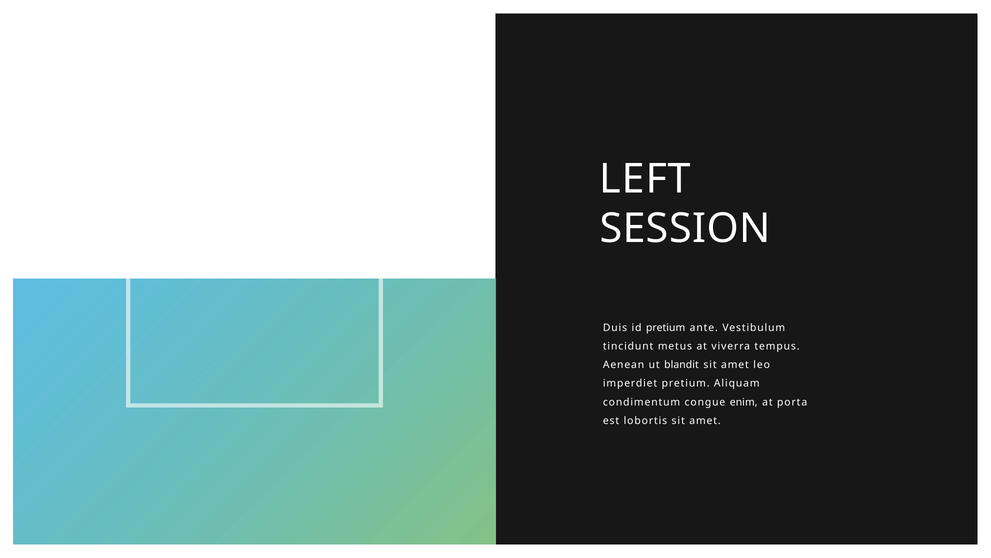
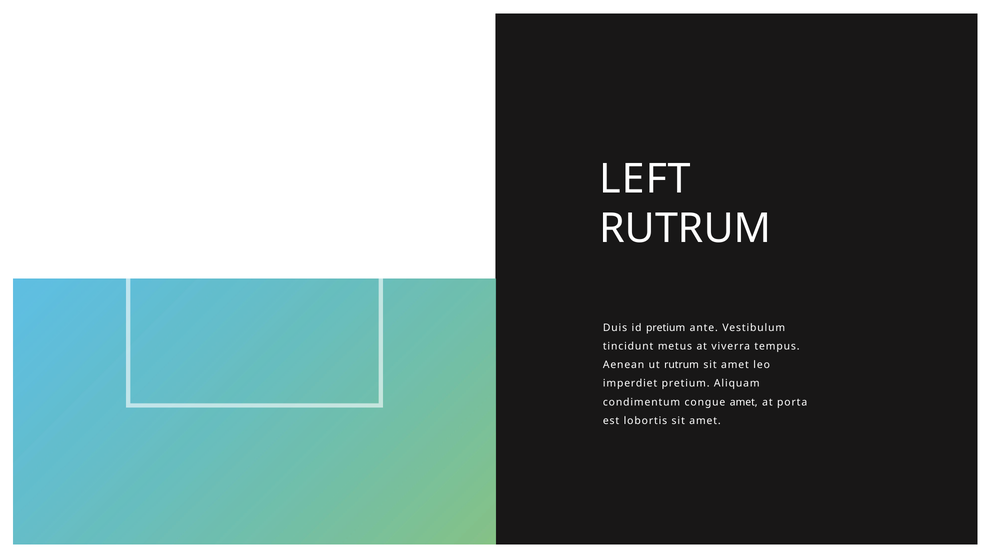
SESSION at (685, 228): SESSION -> RUTRUM
ut blandit: blandit -> rutrum
congue enim: enim -> amet
